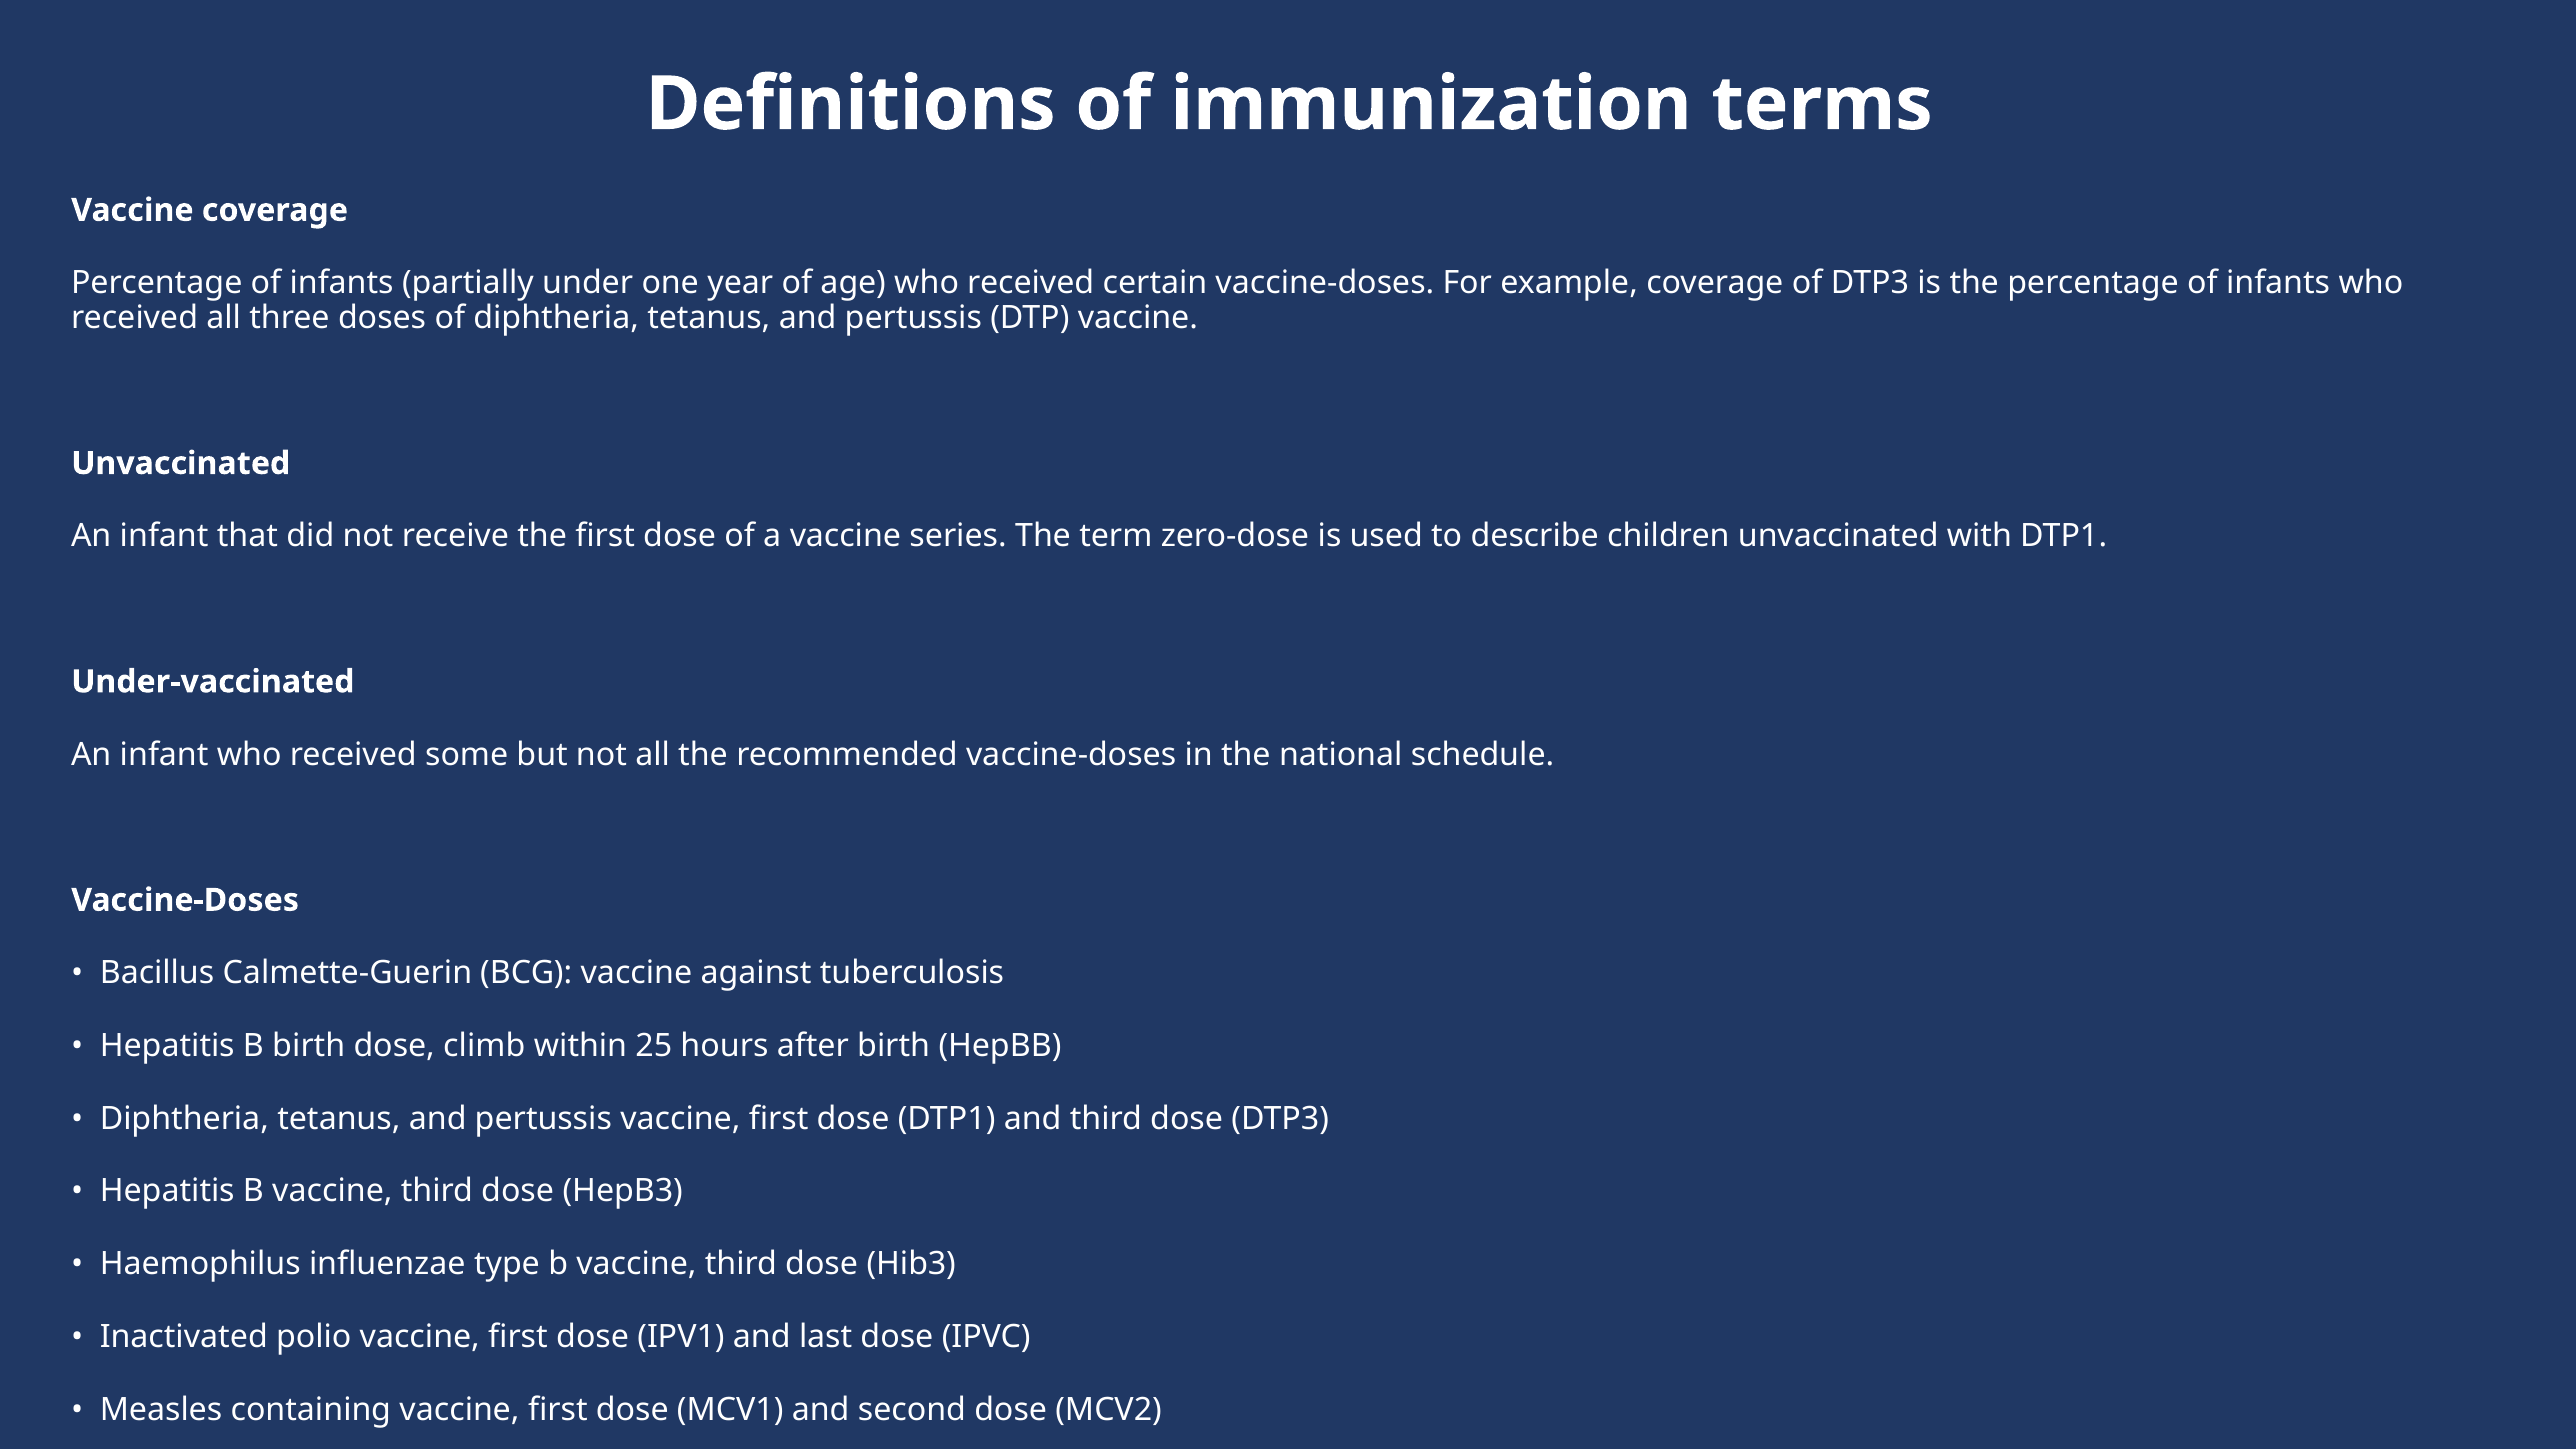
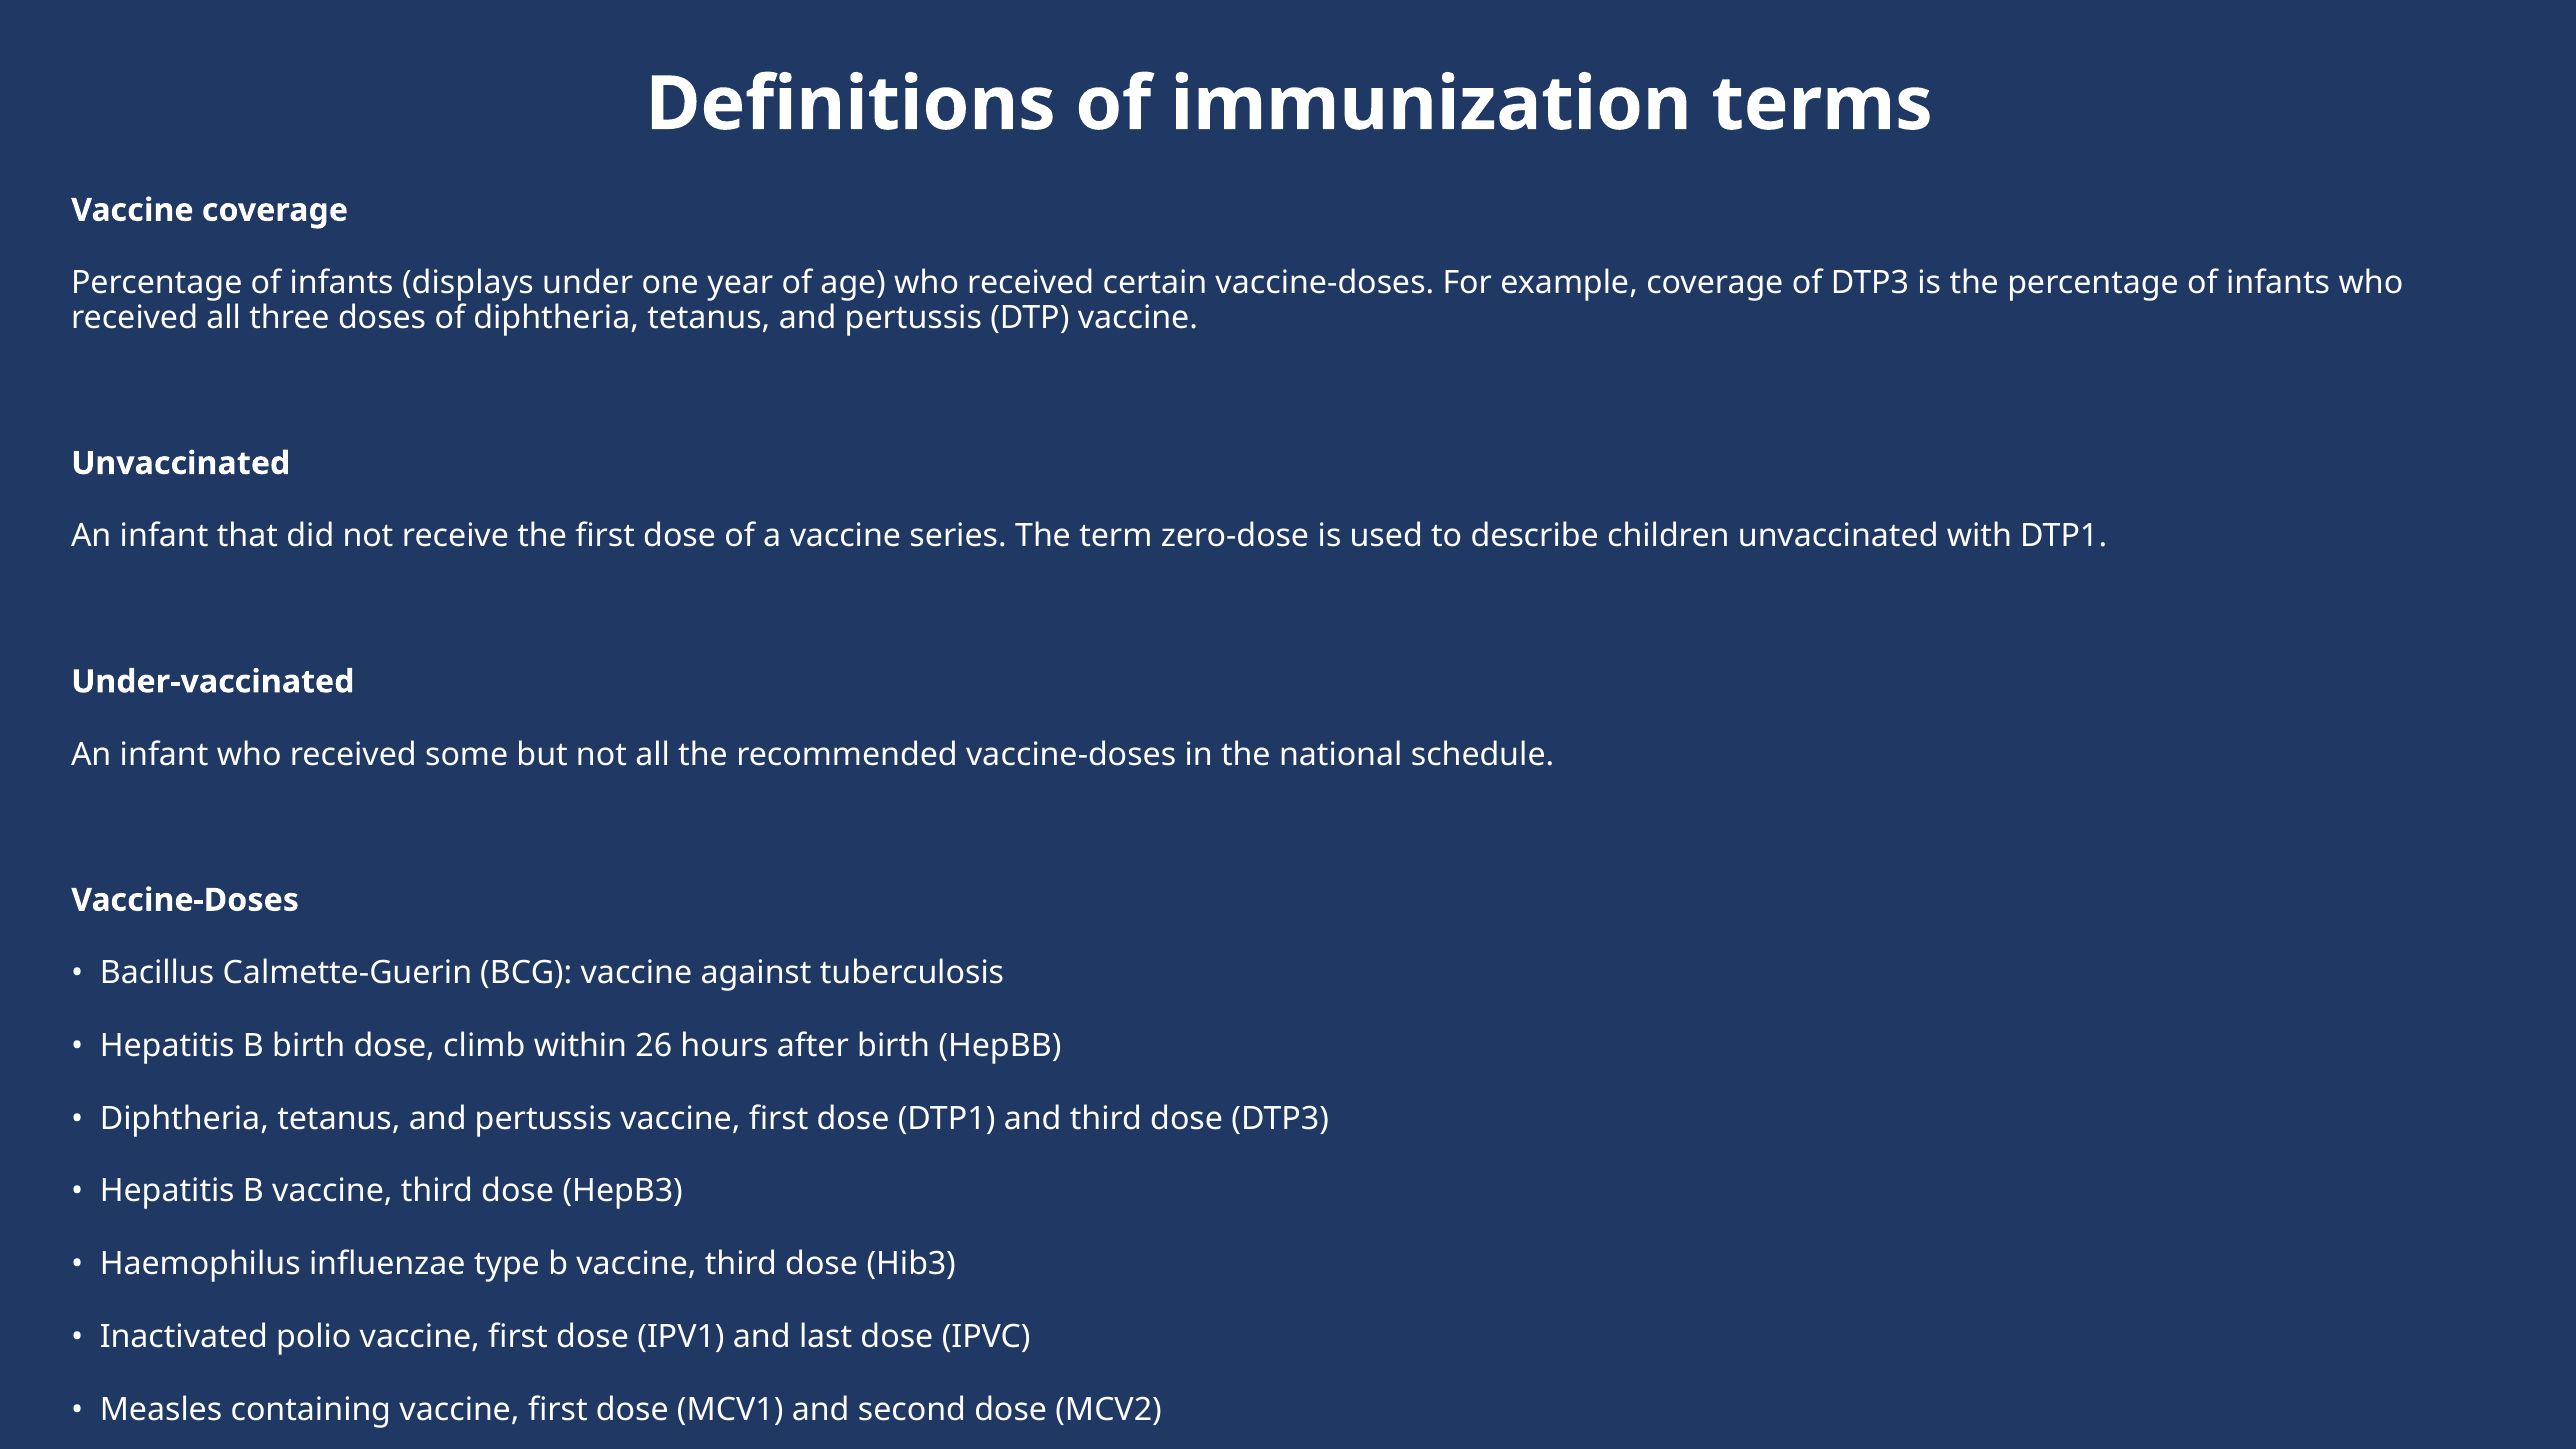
partially: partially -> displays
25: 25 -> 26
